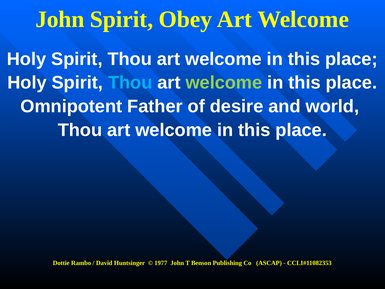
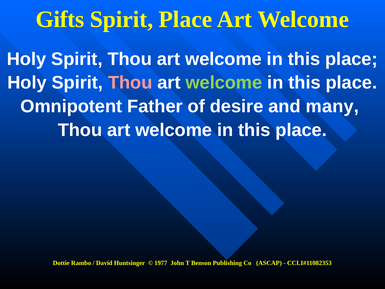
John at (60, 19): John -> Gifts
Spirit Obey: Obey -> Place
Thou at (130, 83) colour: light blue -> pink
world: world -> many
